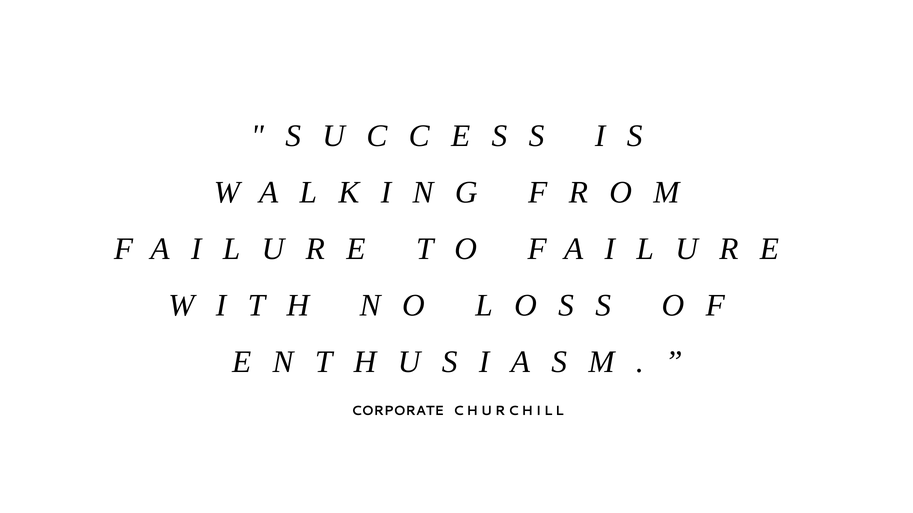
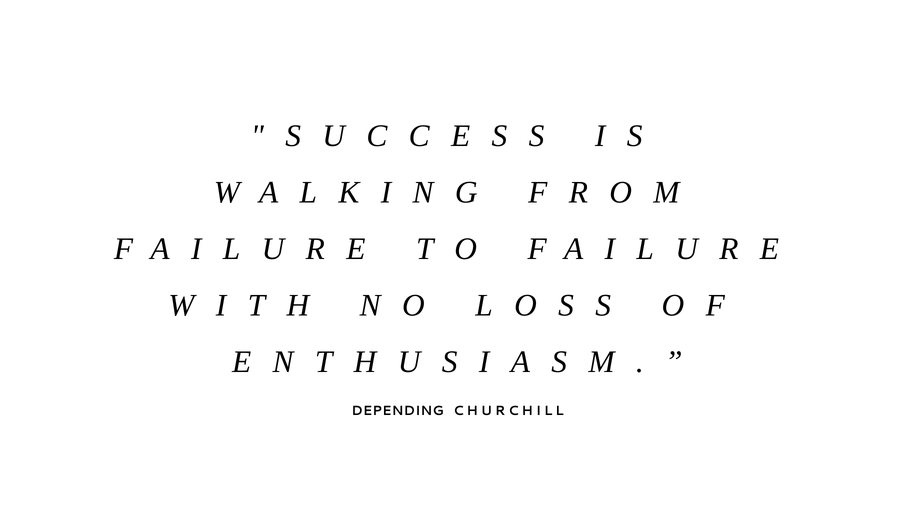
CORPORATE: CORPORATE -> DEPENDING
